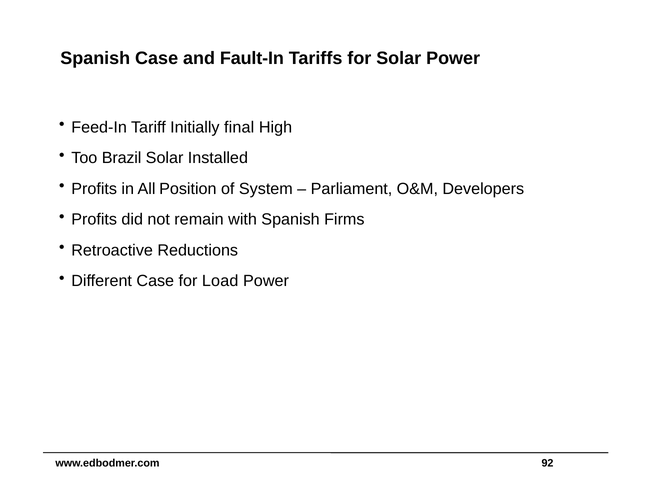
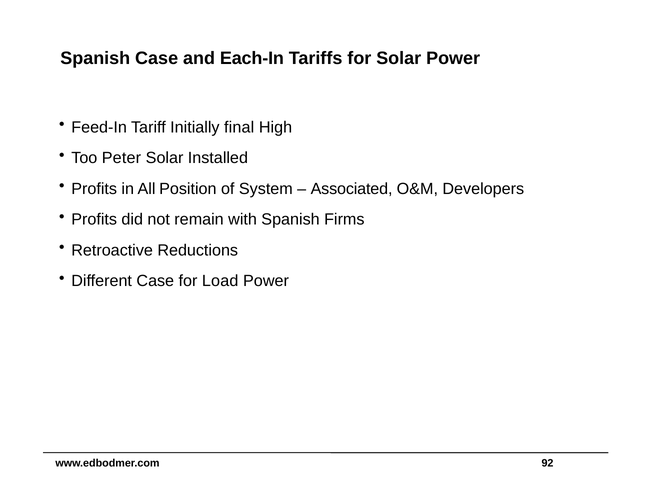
Fault-In: Fault-In -> Each-In
Brazil: Brazil -> Peter
Parliament: Parliament -> Associated
